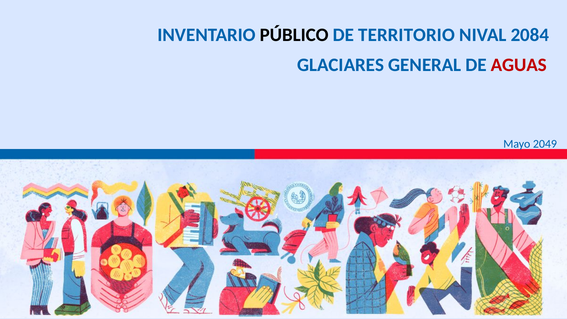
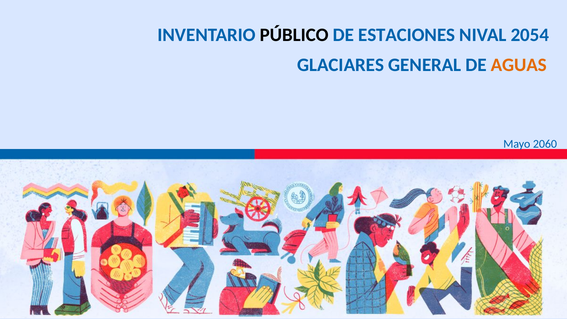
TERRITORIO: TERRITORIO -> ESTACIONES
2084: 2084 -> 2054
AGUAS colour: red -> orange
2049: 2049 -> 2060
